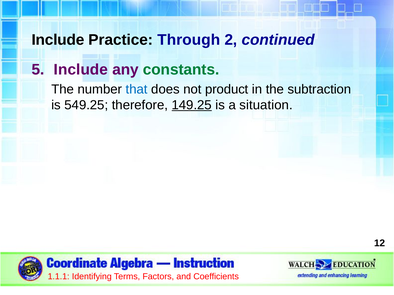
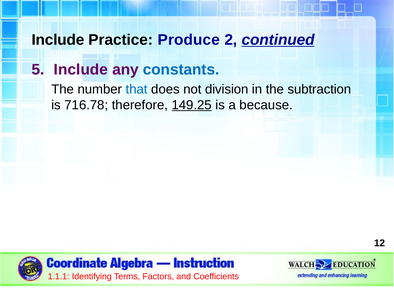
Through: Through -> Produce
continued underline: none -> present
constants colour: green -> blue
product: product -> division
549.25: 549.25 -> 716.78
situation: situation -> because
